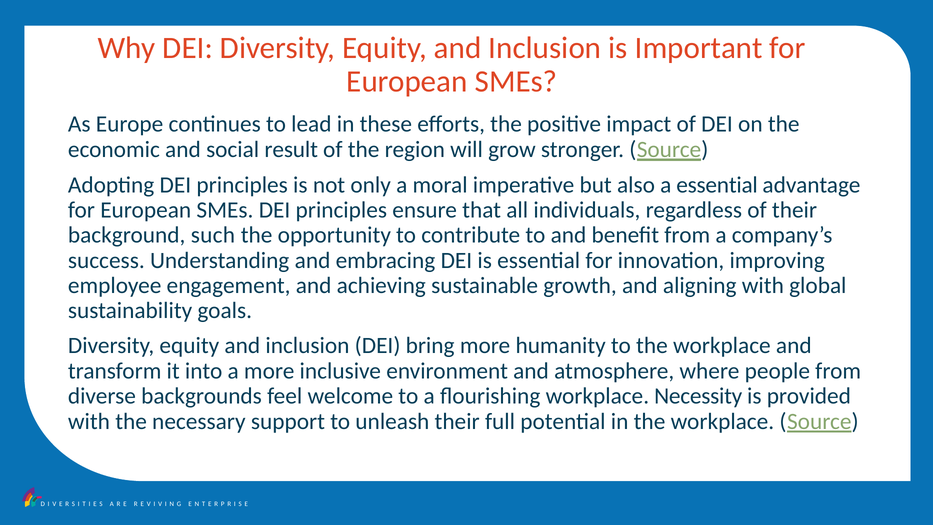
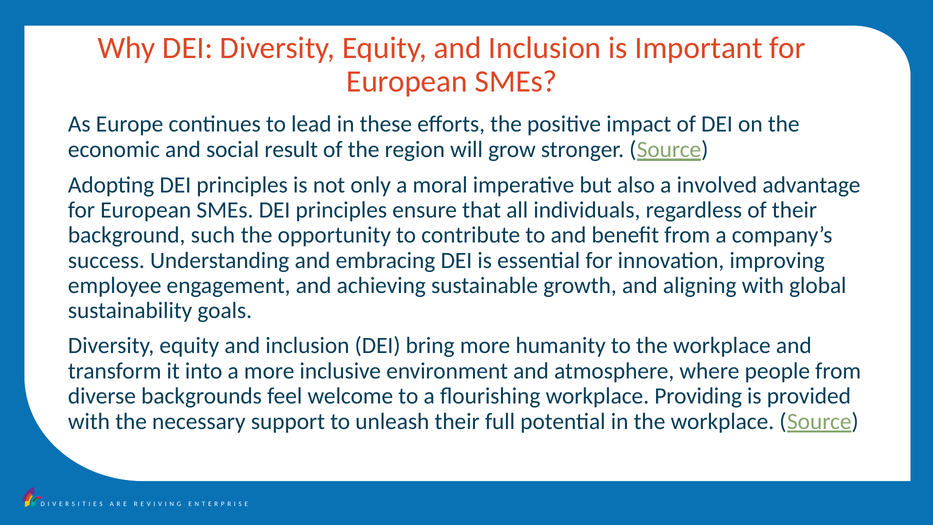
a essential: essential -> involved
Necessity: Necessity -> Providing
